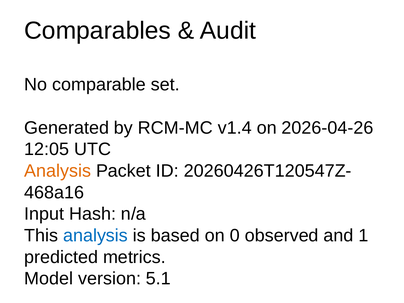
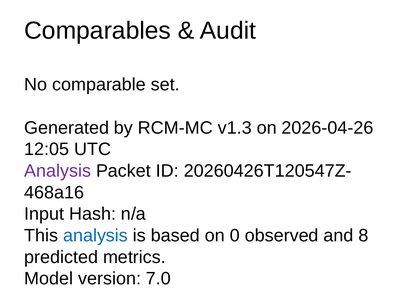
v1.4: v1.4 -> v1.3
Analysis at (58, 171) colour: orange -> purple
1: 1 -> 8
5.1: 5.1 -> 7.0
